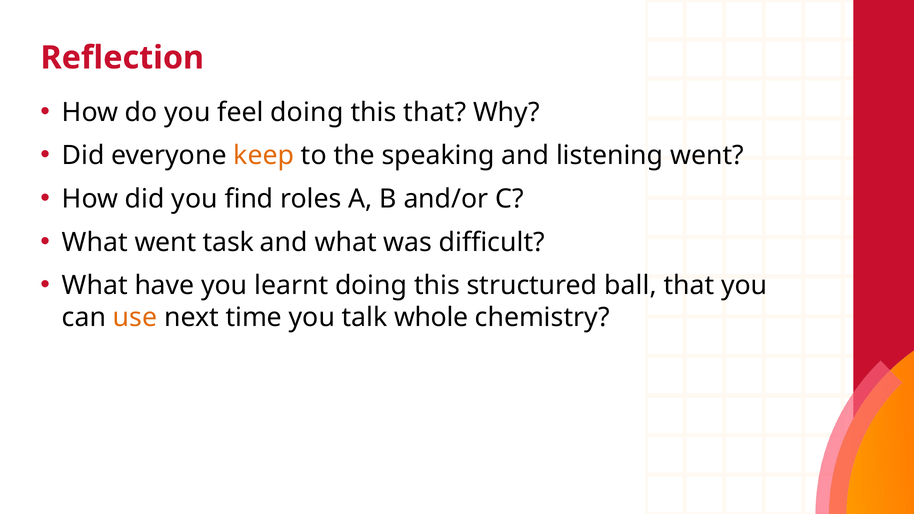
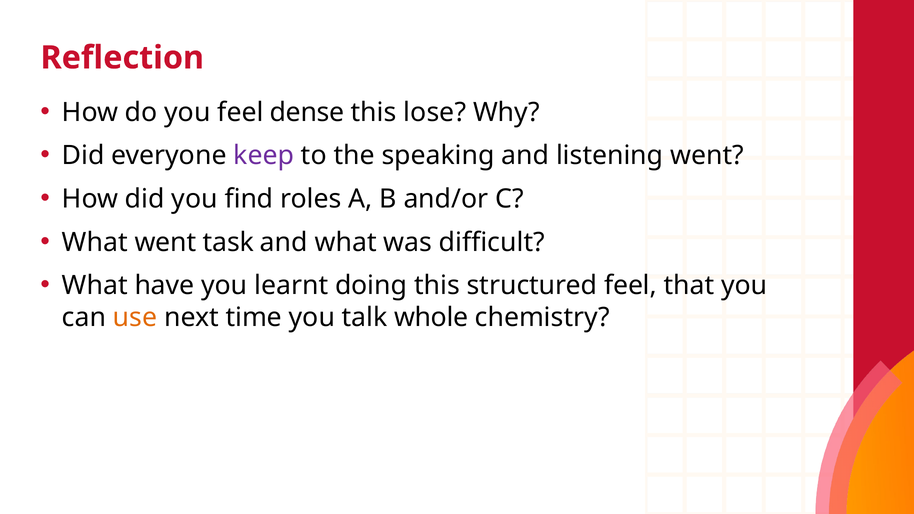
feel doing: doing -> dense
this that: that -> lose
keep colour: orange -> purple
structured ball: ball -> feel
